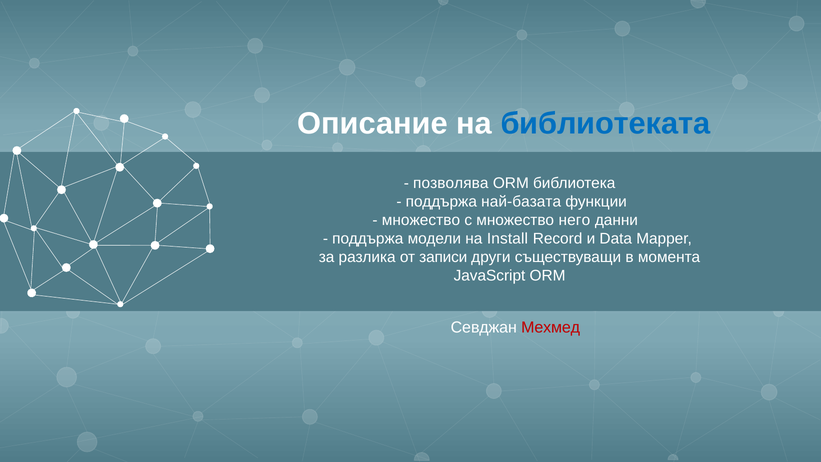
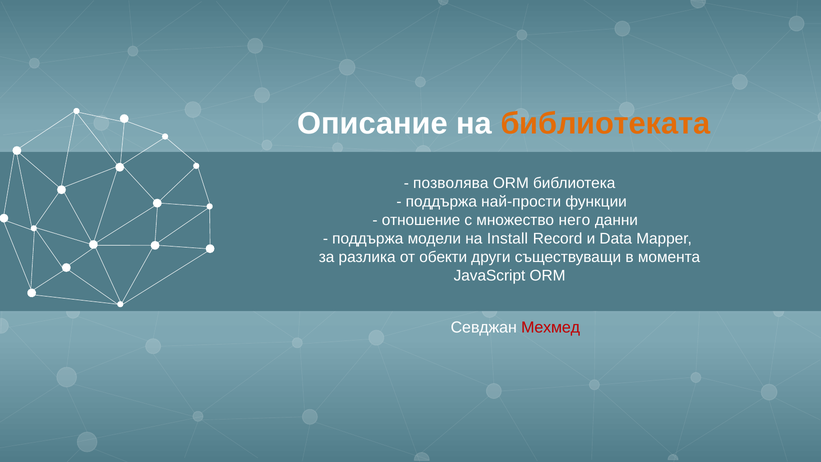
библиотеката colour: blue -> orange
най-базата: най-базата -> най-прости
множество at (421, 220): множество -> отношение
записи: записи -> обекти
